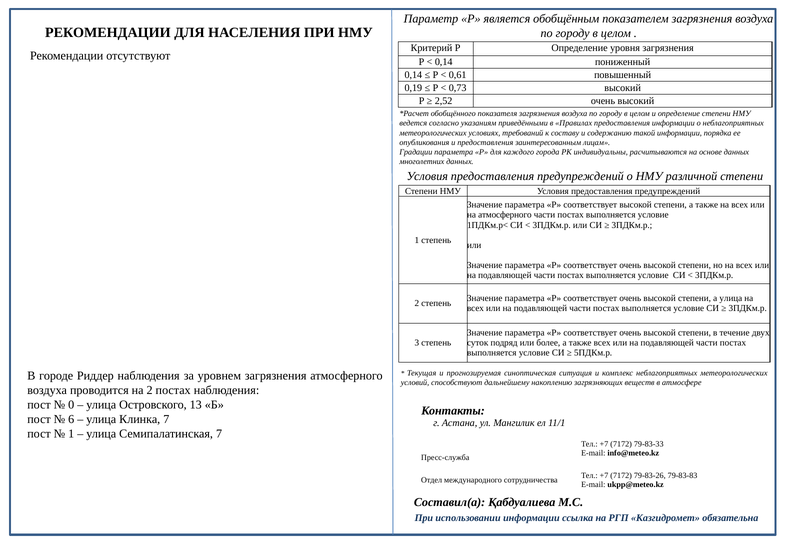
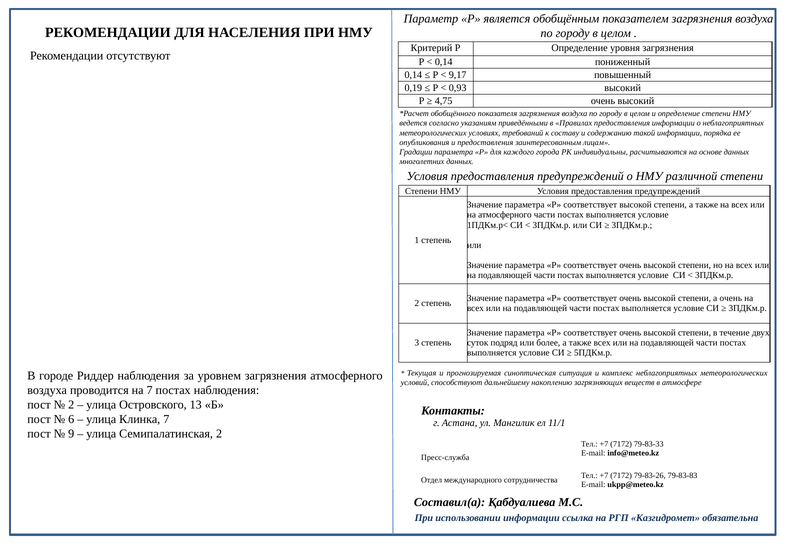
0,61: 0,61 -> 9,17
0,73: 0,73 -> 0,93
2,52: 2,52 -> 4,75
а улица: улица -> очень
на 2: 2 -> 7
0 at (71, 405): 0 -> 2
1 at (71, 434): 1 -> 9
Семипалатинская 7: 7 -> 2
